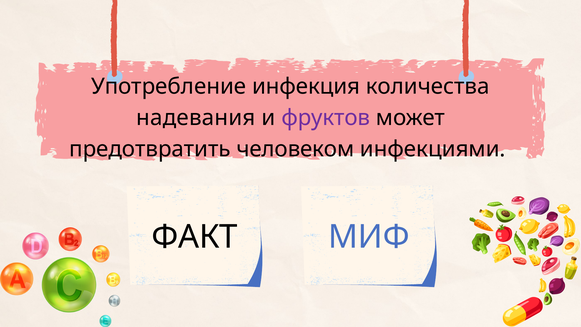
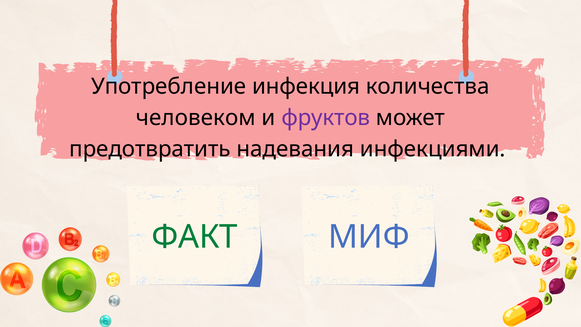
надевания: надевания -> человеком
человеком: человеком -> надевания
ФАКТ colour: black -> green
